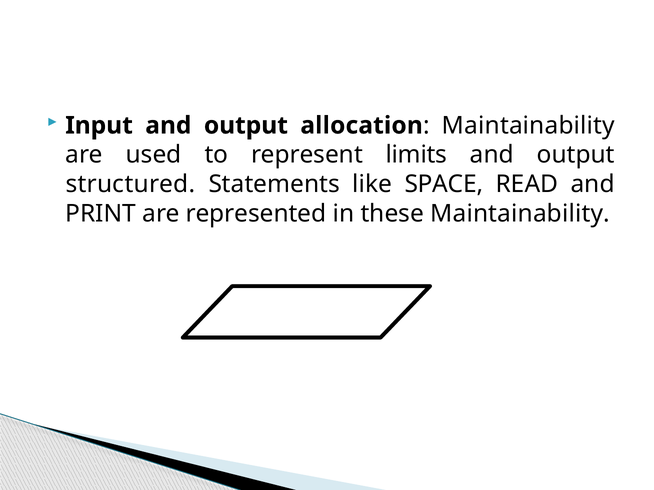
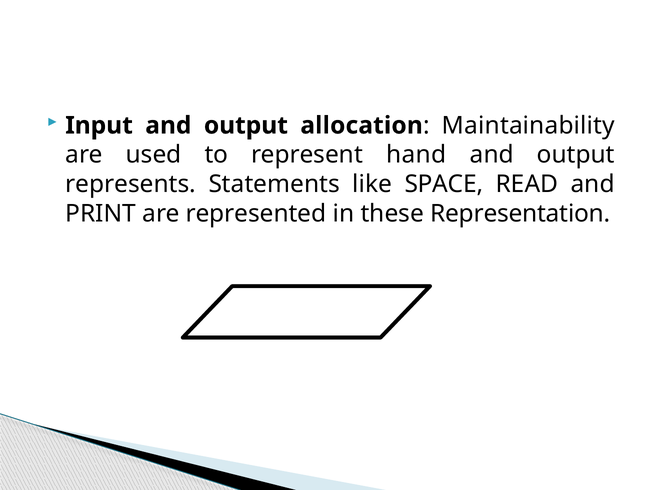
limits: limits -> hand
structured: structured -> represents
these Maintainability: Maintainability -> Representation
